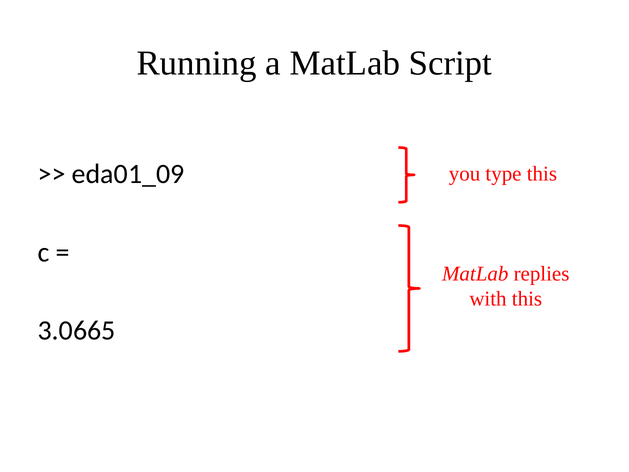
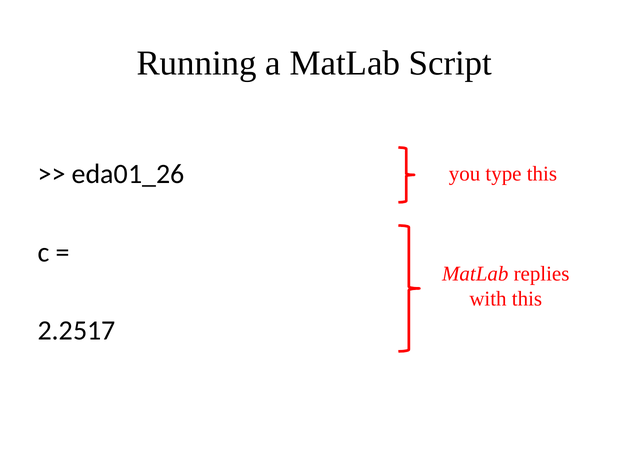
eda01_09: eda01_09 -> eda01_26
3.0665: 3.0665 -> 2.2517
